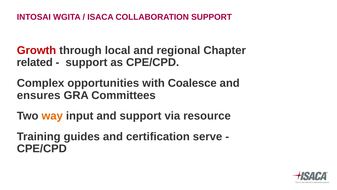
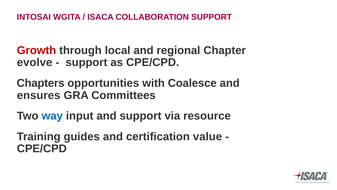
related: related -> evolve
Complex: Complex -> Chapters
way colour: orange -> blue
serve: serve -> value
